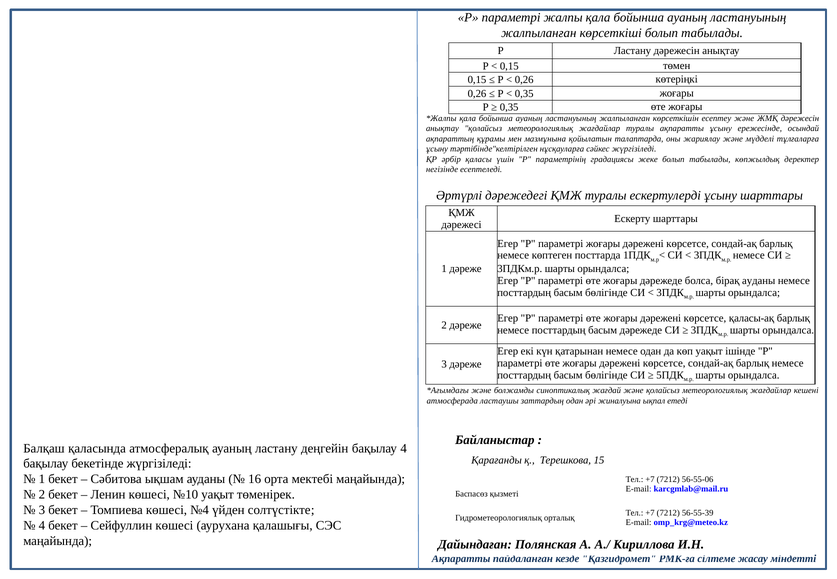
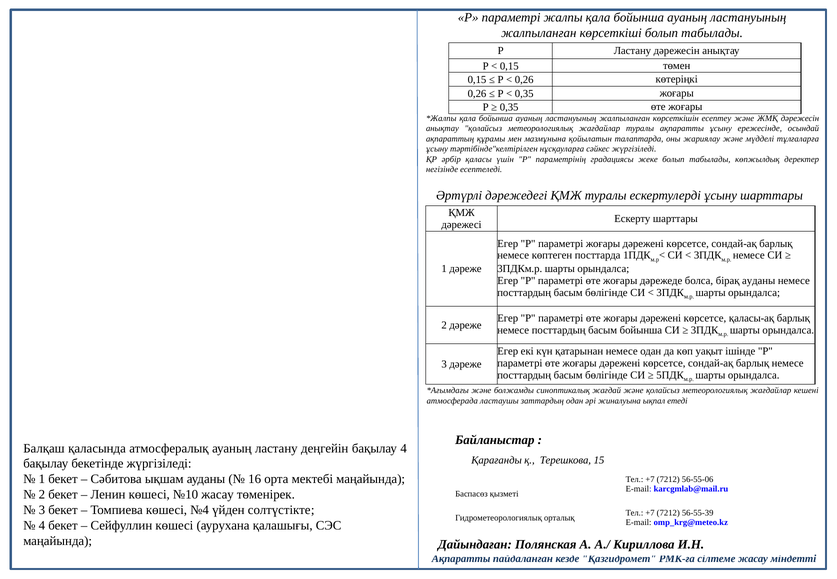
басым дәрежеде: дәрежеде -> бойынша
№10 уақыт: уақыт -> жасау
